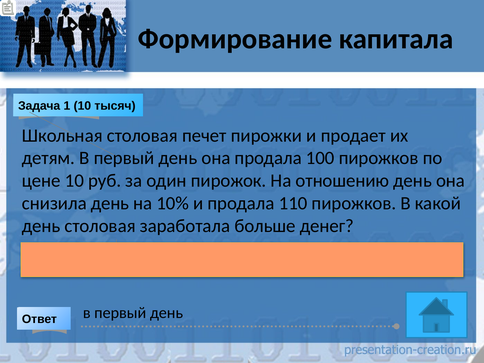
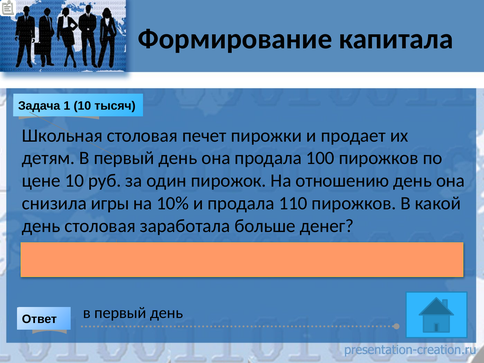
снизила день: день -> игры
